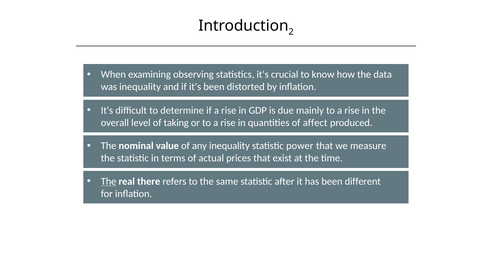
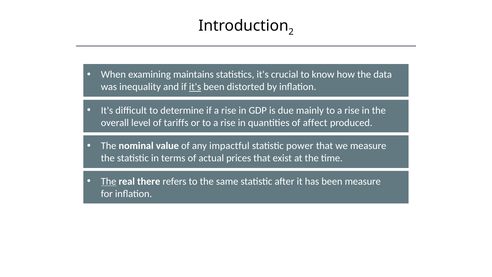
observing: observing -> maintains
it's at (195, 87) underline: none -> present
taking: taking -> tariffs
any inequality: inequality -> impactful
been different: different -> measure
